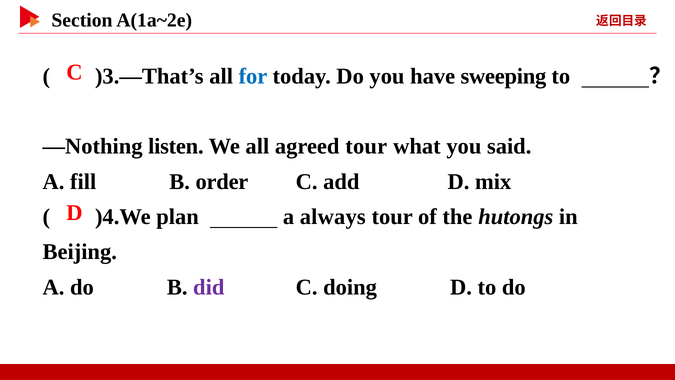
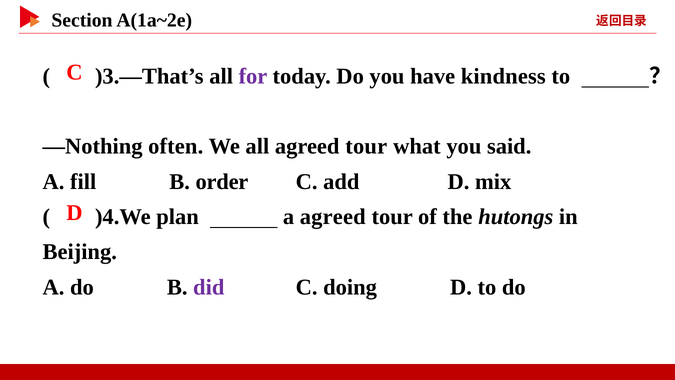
for colour: blue -> purple
sweeping: sweeping -> kindness
listen: listen -> often
a always: always -> agreed
